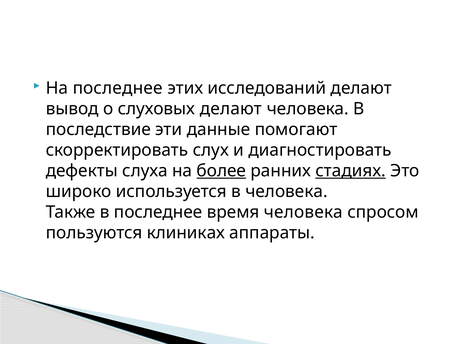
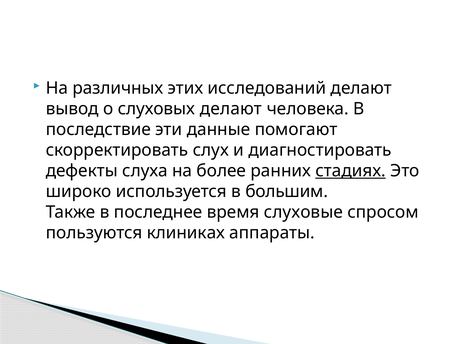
На последнее: последнее -> различных
более underline: present -> none
в человека: человека -> большим
время человека: человека -> слуховые
